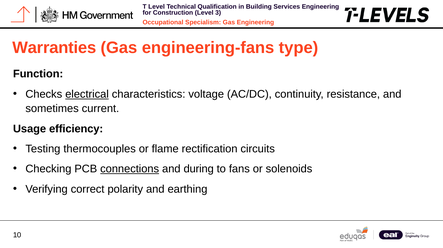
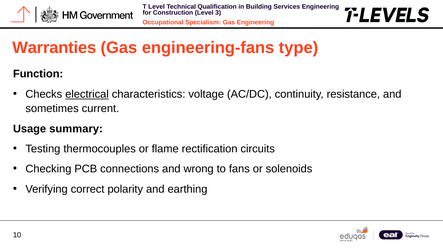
efficiency: efficiency -> summary
connections underline: present -> none
during: during -> wrong
